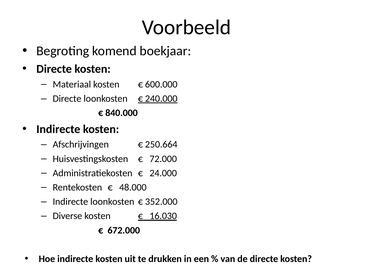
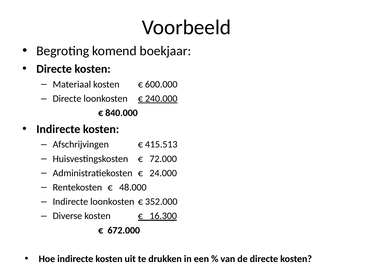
250.664: 250.664 -> 415.513
16.030: 16.030 -> 16.300
